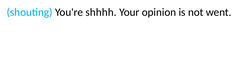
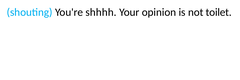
went: went -> toilet
